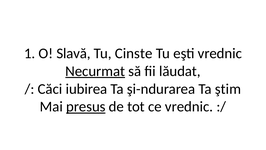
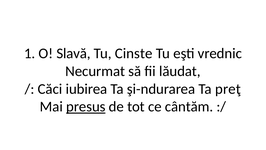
Necurmat underline: present -> none
ştim: ştim -> preţ
ce vrednic: vrednic -> cântăm
